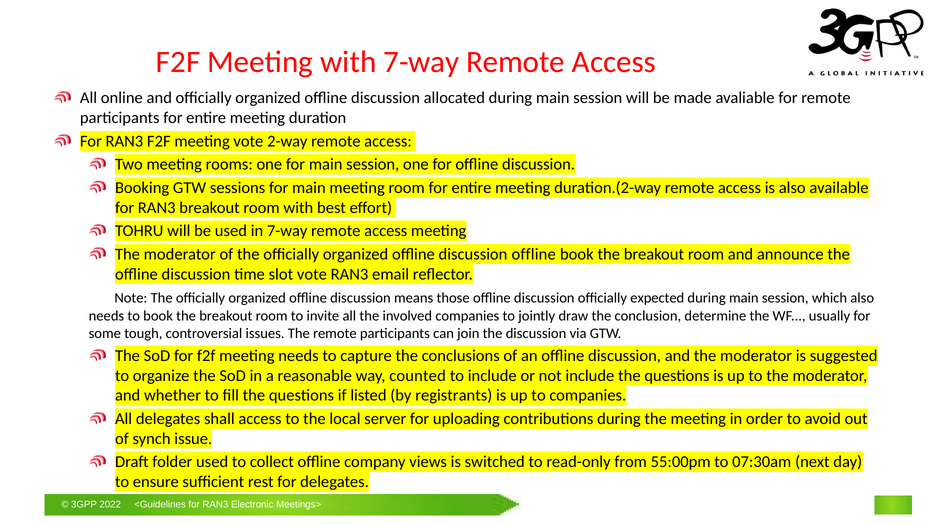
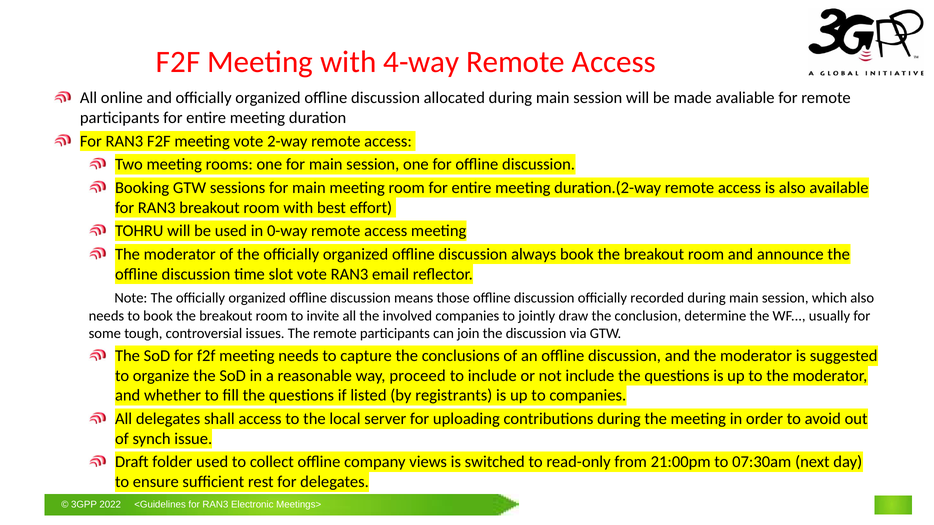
with 7-way: 7-way -> 4-way
in 7-way: 7-way -> 0-way
discussion offline: offline -> always
expected: expected -> recorded
counted: counted -> proceed
55:00pm: 55:00pm -> 21:00pm
